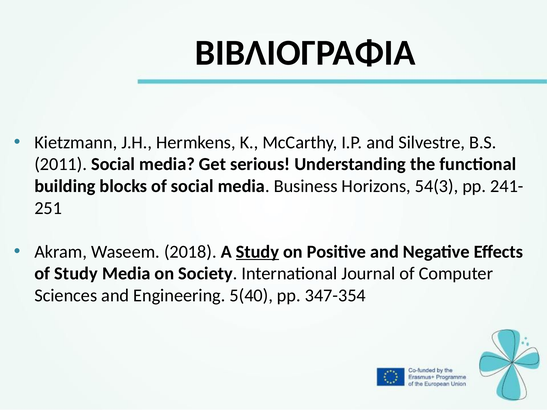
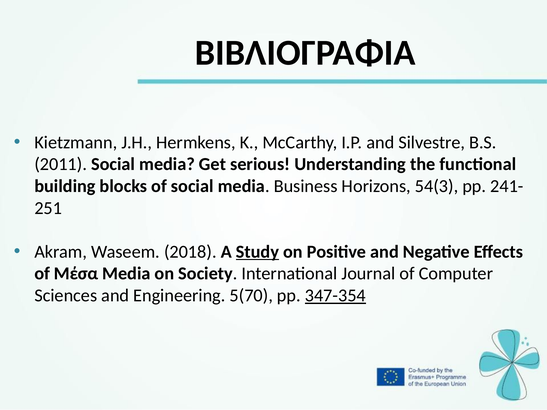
of Study: Study -> Μέσα
5(40: 5(40 -> 5(70
347-354 underline: none -> present
